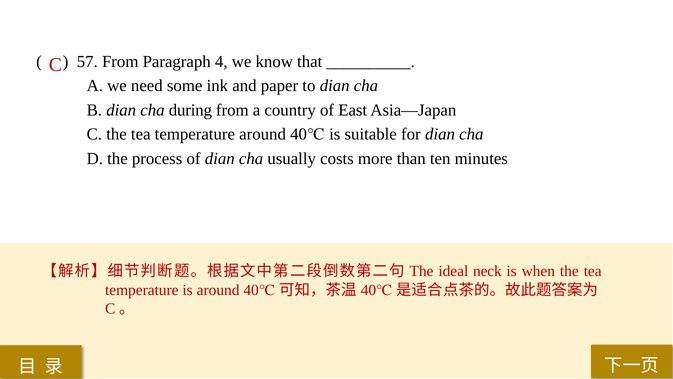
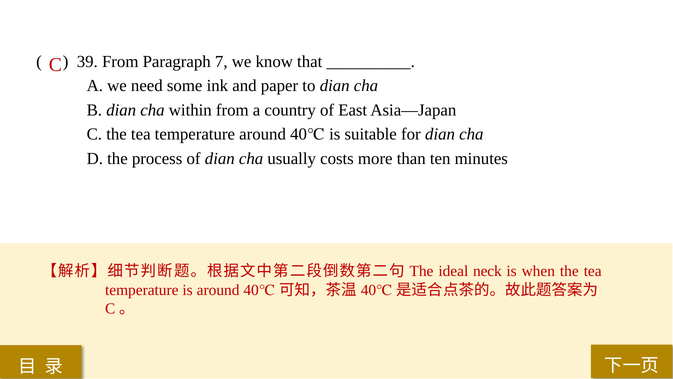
57: 57 -> 39
4: 4 -> 7
during: during -> within
